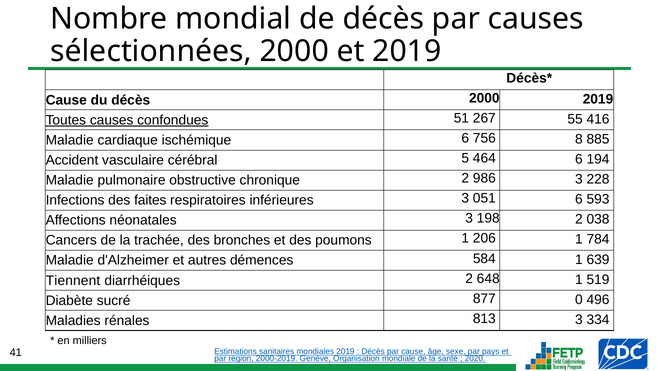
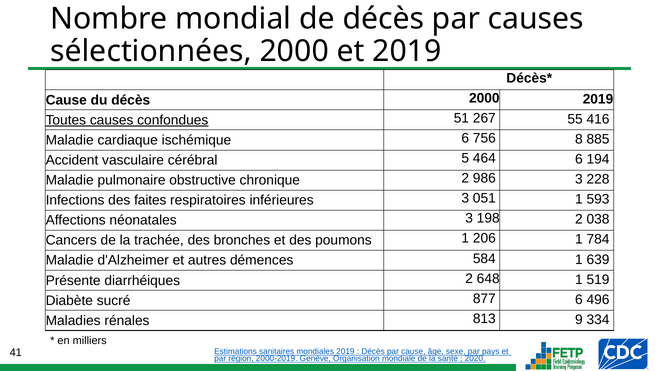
051 6: 6 -> 1
Tiennent: Tiennent -> Présente
877 0: 0 -> 6
813 3: 3 -> 9
